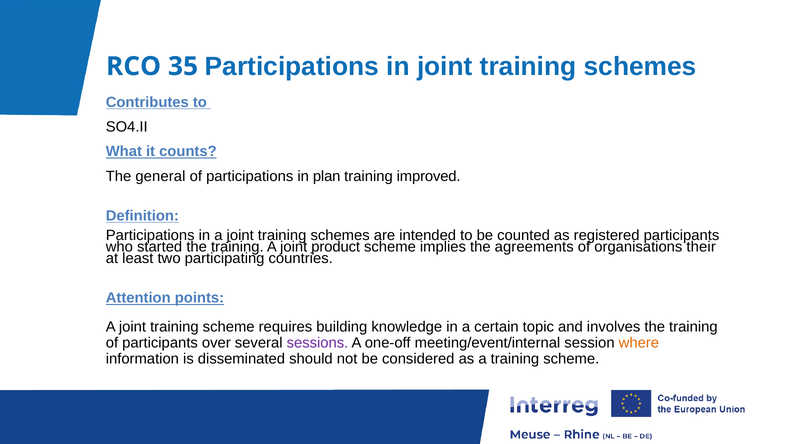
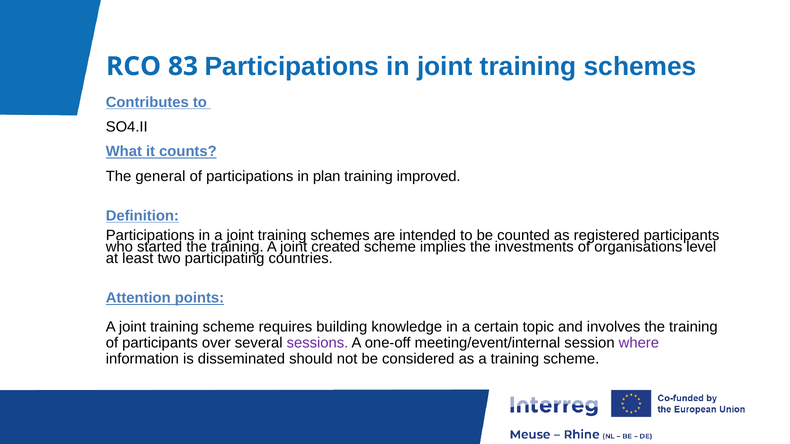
35: 35 -> 83
product: product -> created
agreements: agreements -> investments
their: their -> level
where colour: orange -> purple
